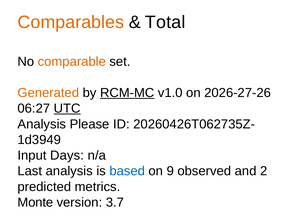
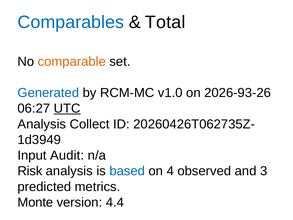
Comparables colour: orange -> blue
Generated colour: orange -> blue
RCM-MC underline: present -> none
2026-27-26: 2026-27-26 -> 2026-93-26
Please: Please -> Collect
Days: Days -> Audit
Last: Last -> Risk
9: 9 -> 4
2: 2 -> 3
3.7: 3.7 -> 4.4
